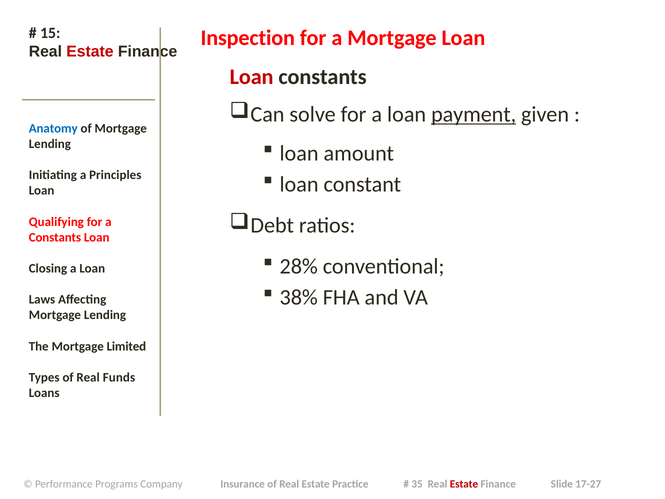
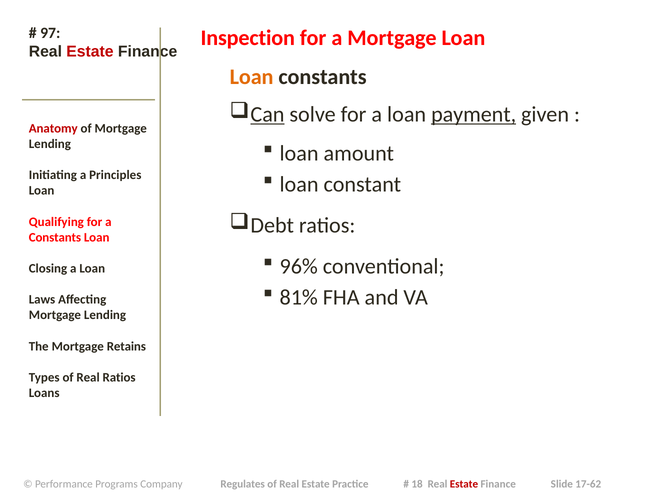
15: 15 -> 97
Loan at (252, 77) colour: red -> orange
Can underline: none -> present
Anatomy colour: blue -> red
28%: 28% -> 96%
38%: 38% -> 81%
Limited: Limited -> Retains
Real Funds: Funds -> Ratios
Insurance: Insurance -> Regulates
35: 35 -> 18
17-27: 17-27 -> 17-62
